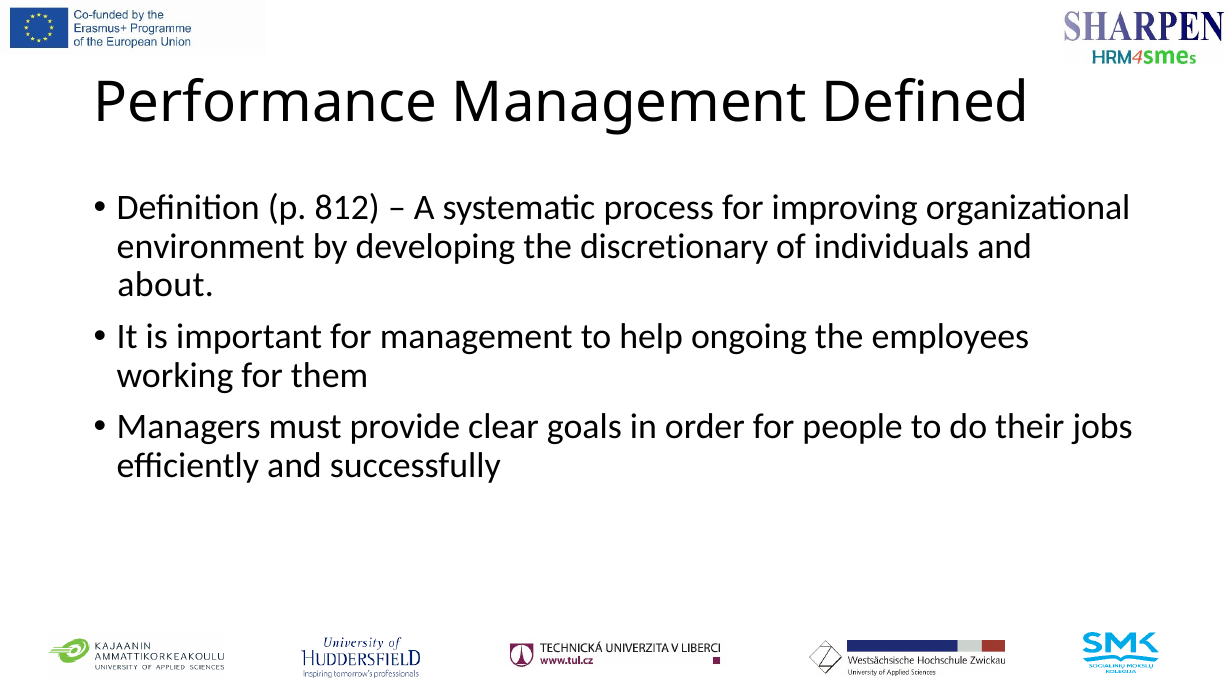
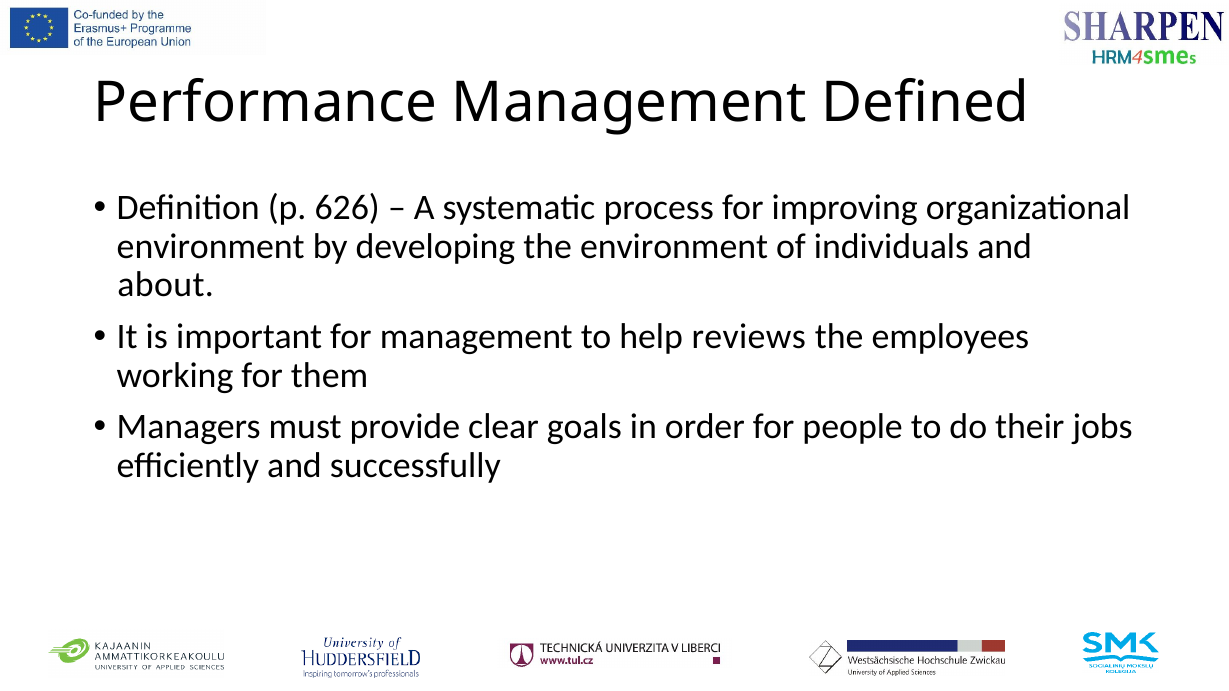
812: 812 -> 626
the discretionary: discretionary -> environment
ongoing: ongoing -> reviews
